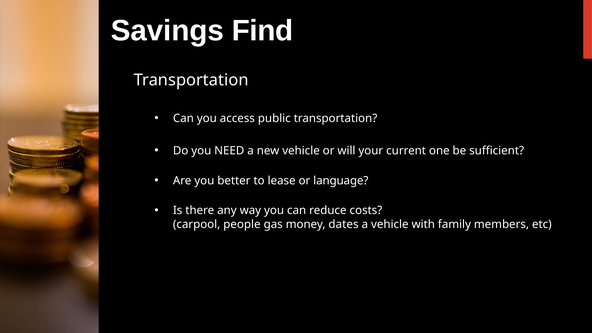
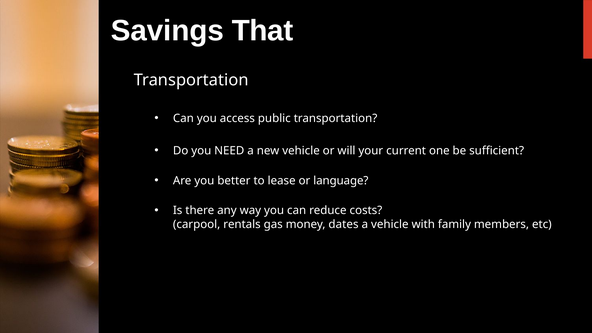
Find: Find -> That
people: people -> rentals
